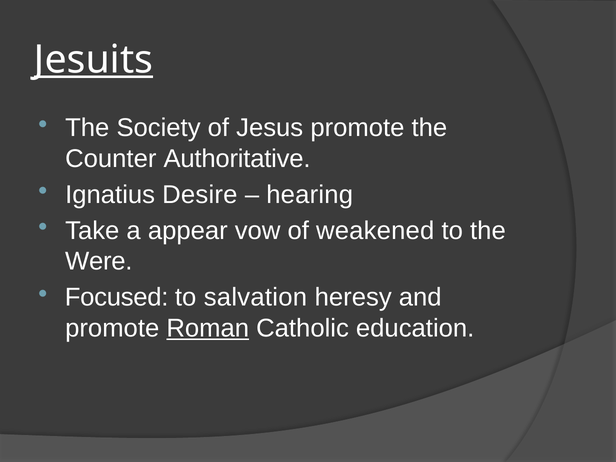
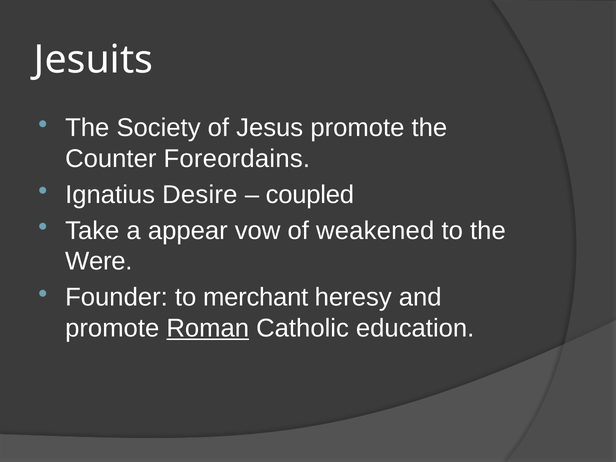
Jesuits underline: present -> none
Authoritative: Authoritative -> Foreordains
hearing: hearing -> coupled
Focused: Focused -> Founder
salvation: salvation -> merchant
